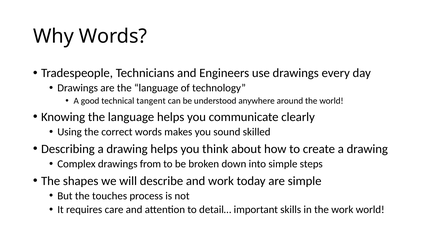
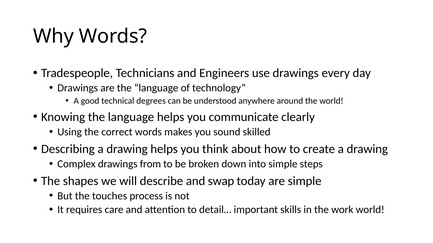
tangent: tangent -> degrees
and work: work -> swap
